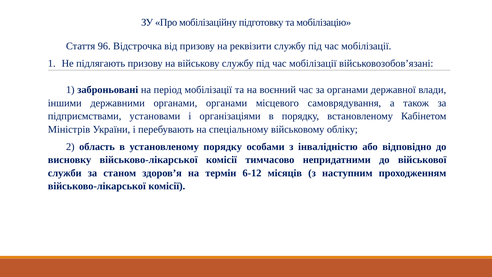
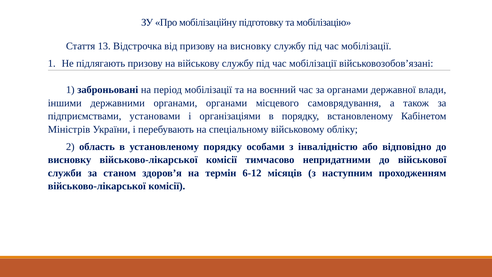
96: 96 -> 13
на реквізити: реквізити -> висновку
